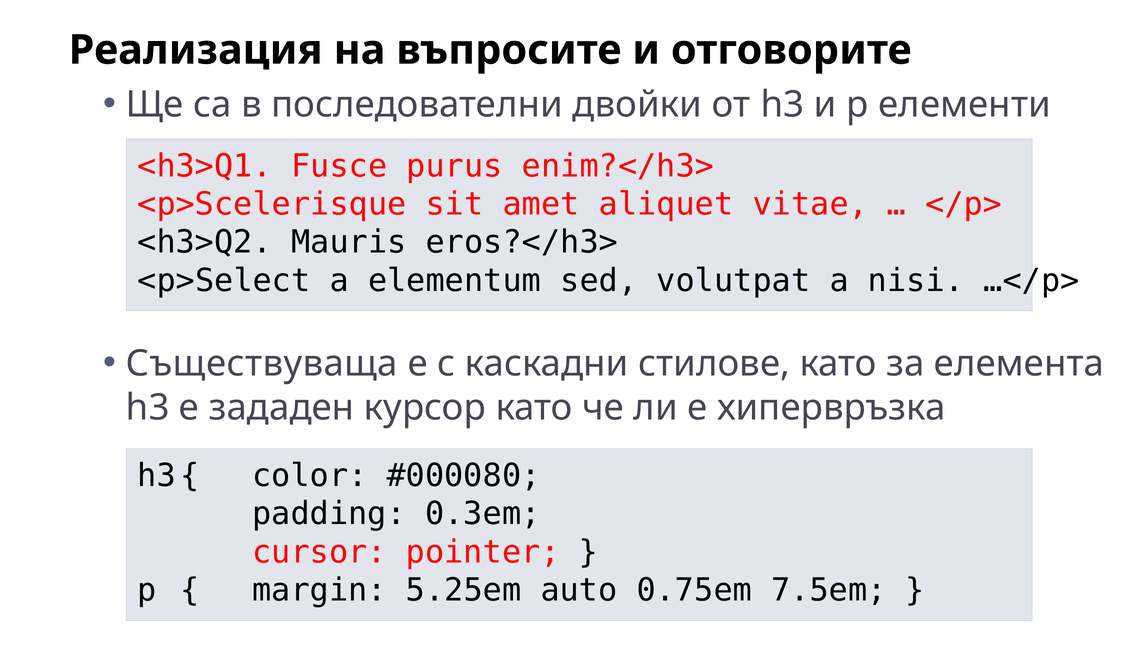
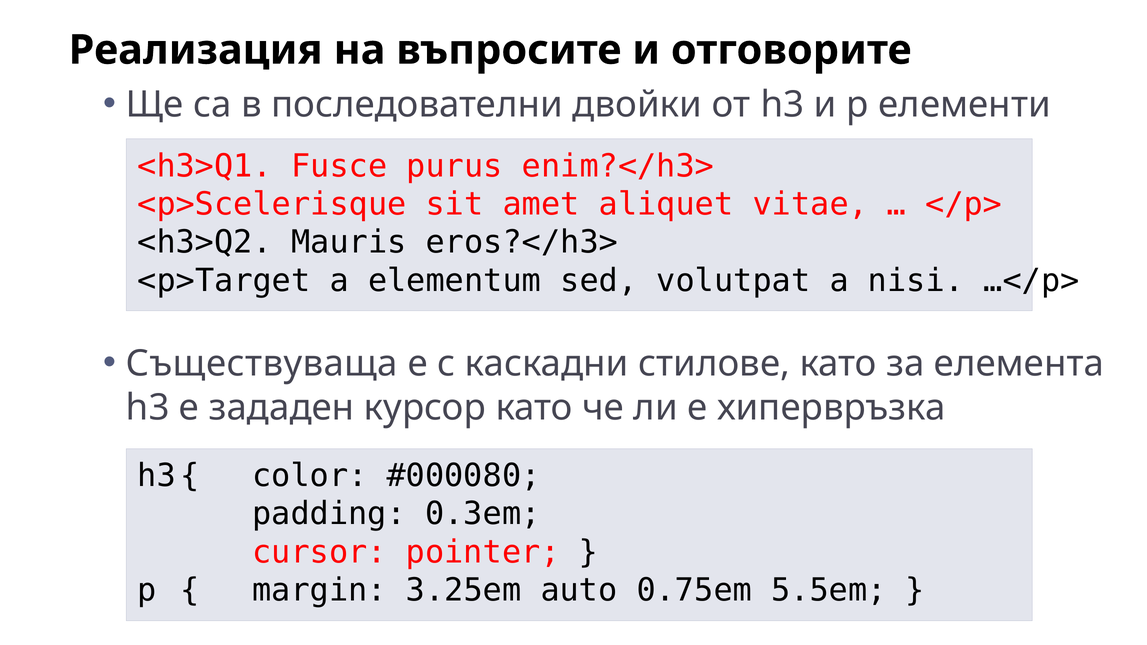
<p>Select: <p>Select -> <p>Target
5.25em: 5.25em -> 3.25em
7.5em: 7.5em -> 5.5em
